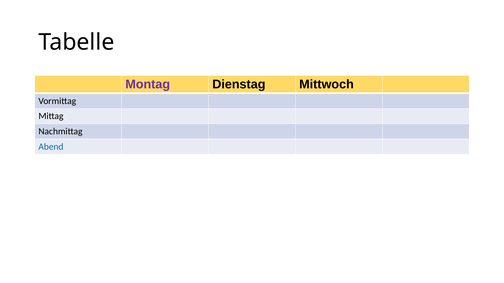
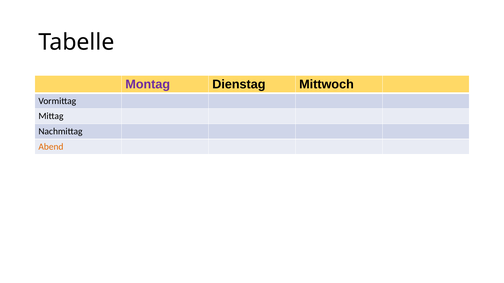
Abend colour: blue -> orange
